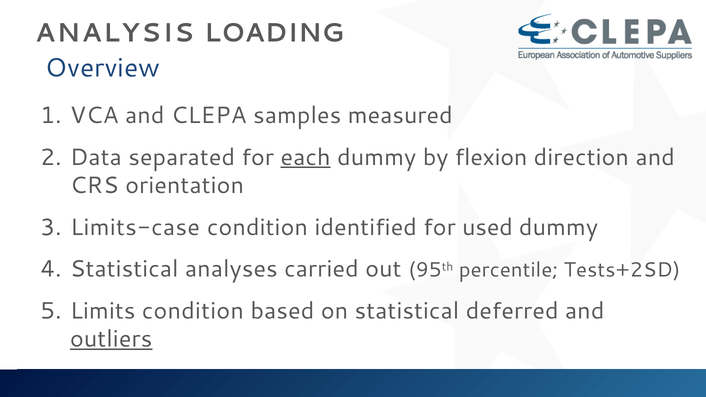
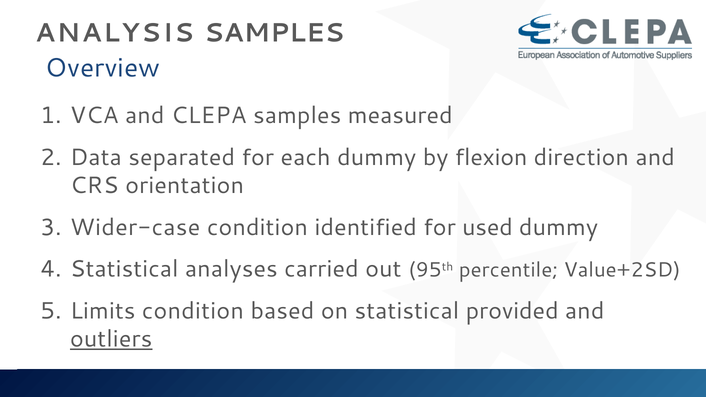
ANALYSIS LOADING: LOADING -> SAMPLES
each underline: present -> none
Limits-case: Limits-case -> Wider-case
Tests+2SD: Tests+2SD -> Value+2SD
deferred: deferred -> provided
